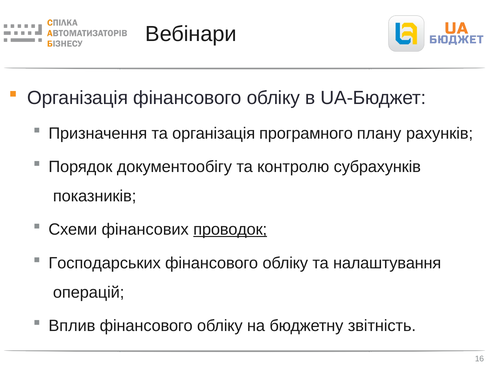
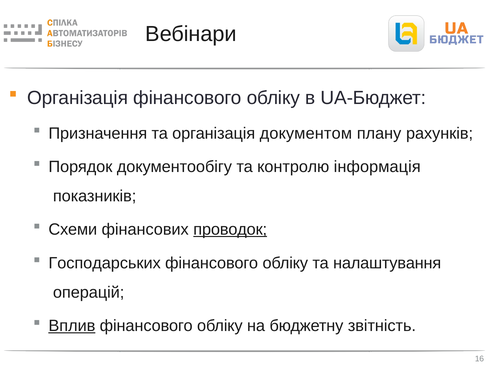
програмного: програмного -> документом
субрахунків: субрахунків -> інформація
Вплив underline: none -> present
